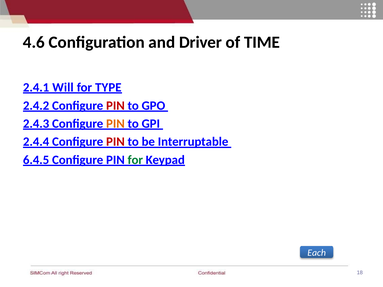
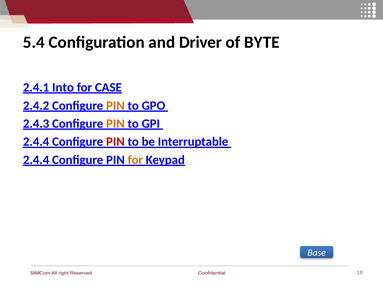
4.6: 4.6 -> 5.4
TIME: TIME -> BYTE
Will: Will -> Into
TYPE: TYPE -> CASE
PIN at (115, 106) colour: red -> orange
6.4.5 at (36, 160): 6.4.5 -> 2.4.4
for at (135, 160) colour: green -> orange
Each: Each -> Base
